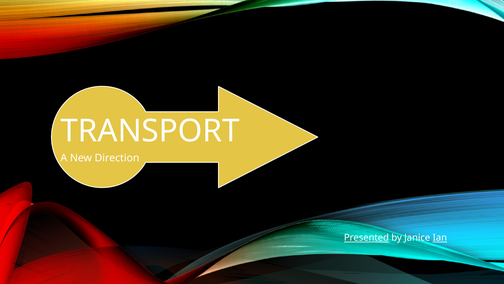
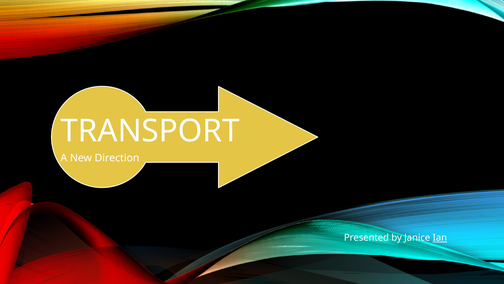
Presented underline: present -> none
